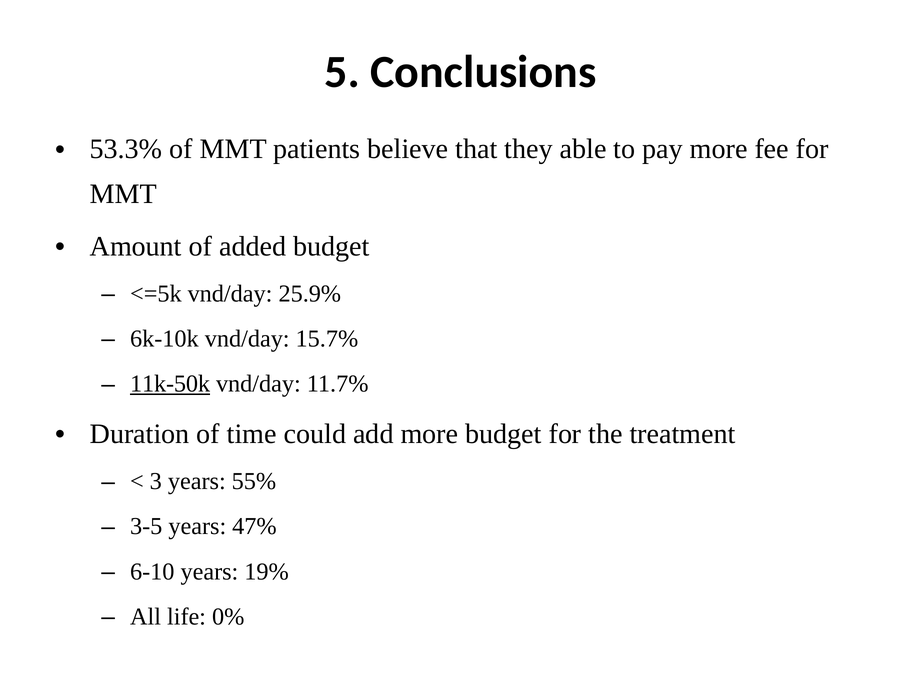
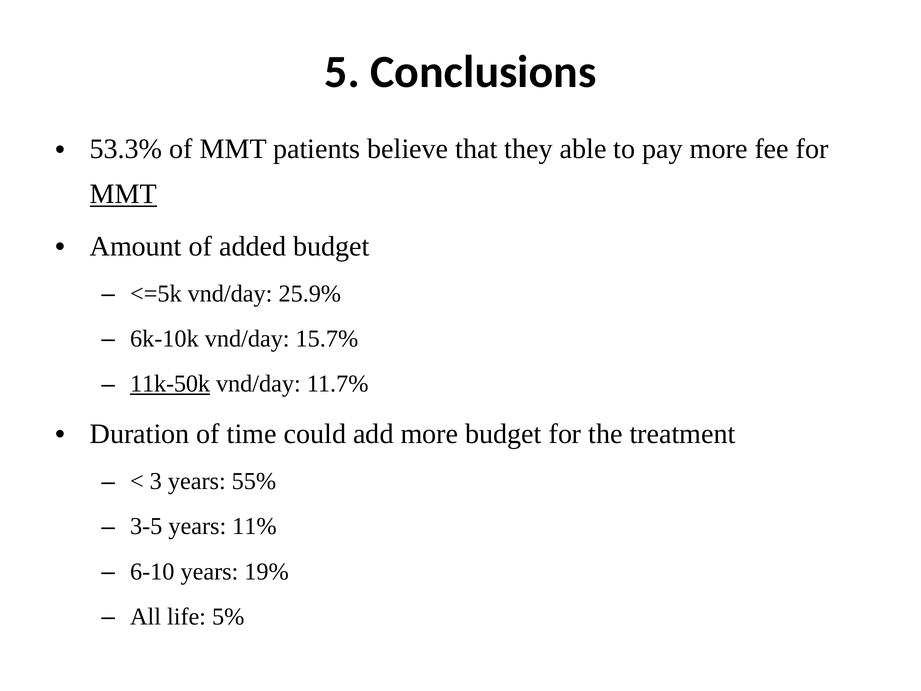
MMT at (123, 194) underline: none -> present
47%: 47% -> 11%
0%: 0% -> 5%
